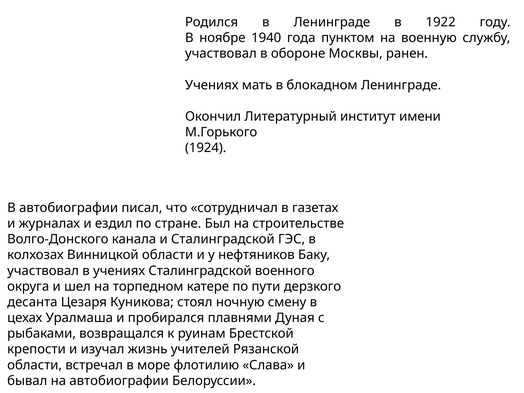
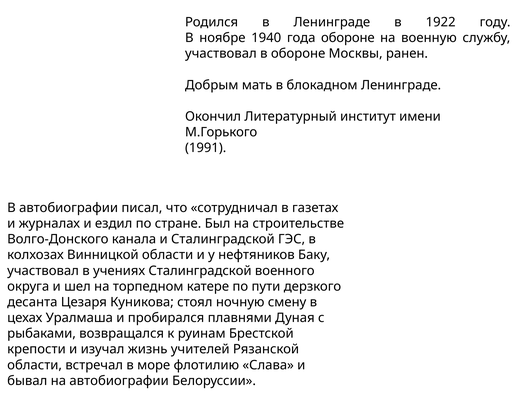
года пунктом: пунктом -> обороне
Учениях at (212, 85): Учениях -> Добрым
1924: 1924 -> 1991
